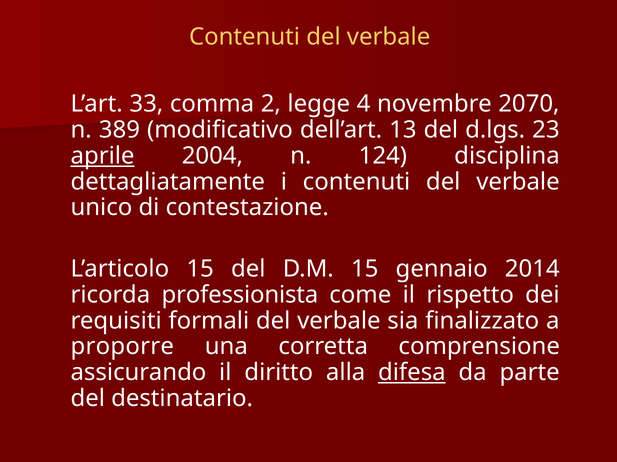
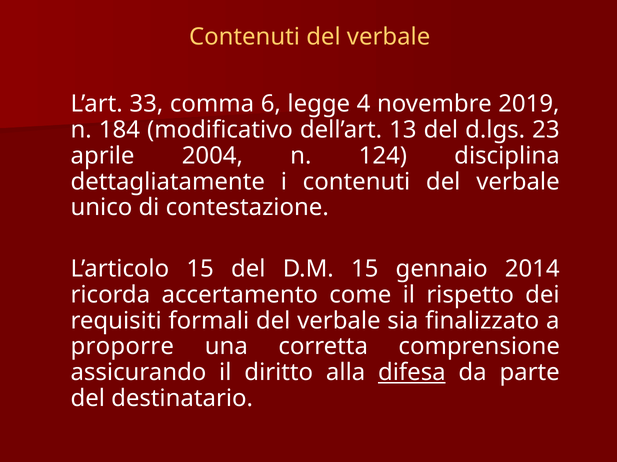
2: 2 -> 6
2070: 2070 -> 2019
389: 389 -> 184
aprile underline: present -> none
professionista: professionista -> accertamento
